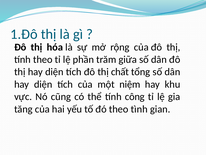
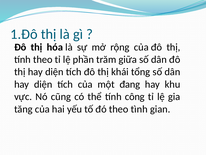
chất: chất -> khái
niệm: niệm -> đang
